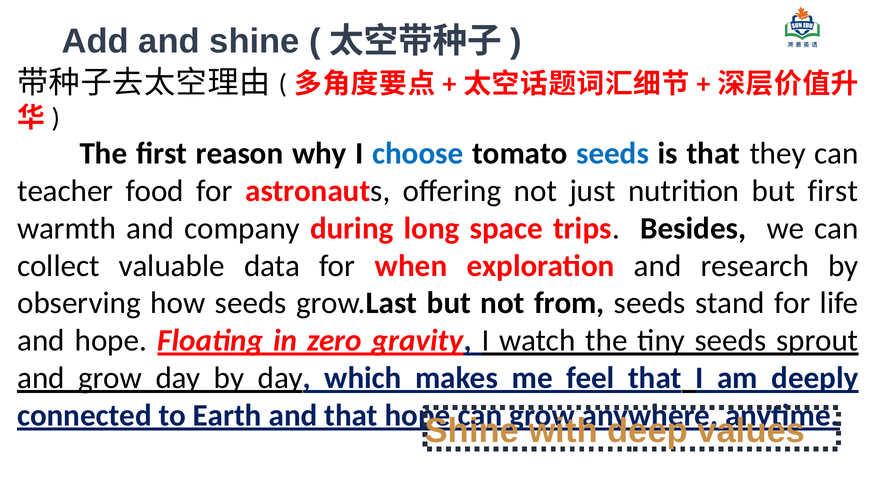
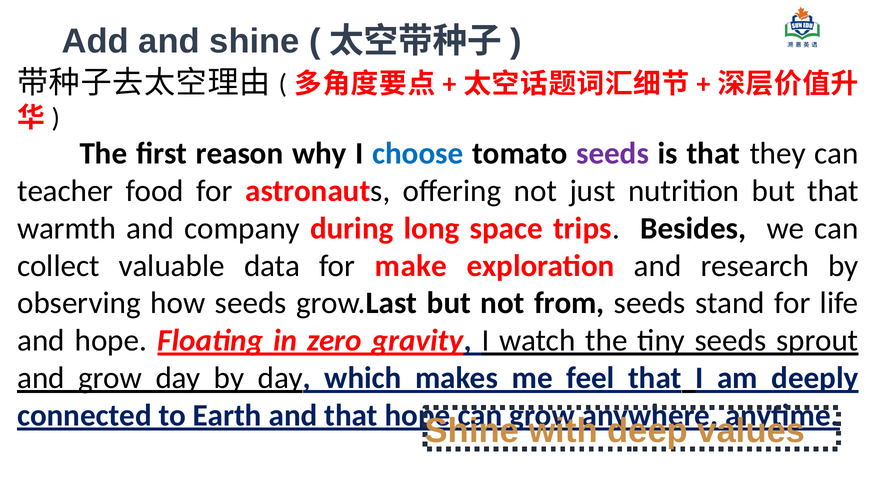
seeds at (613, 153) colour: blue -> purple
but first: first -> that
when: when -> make
